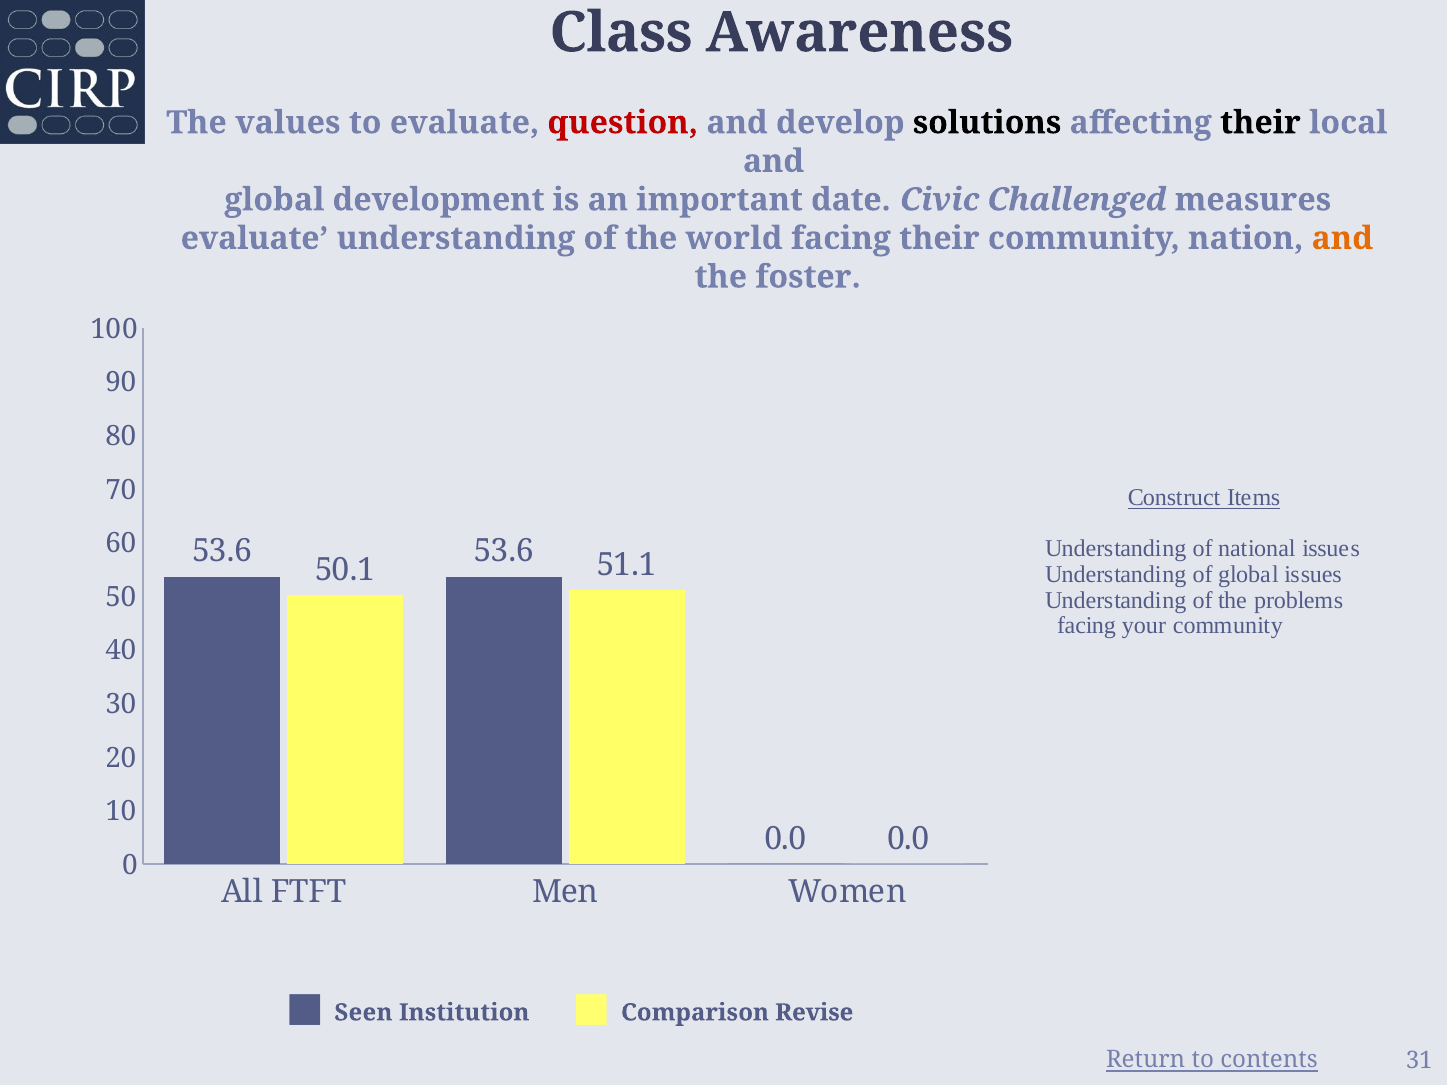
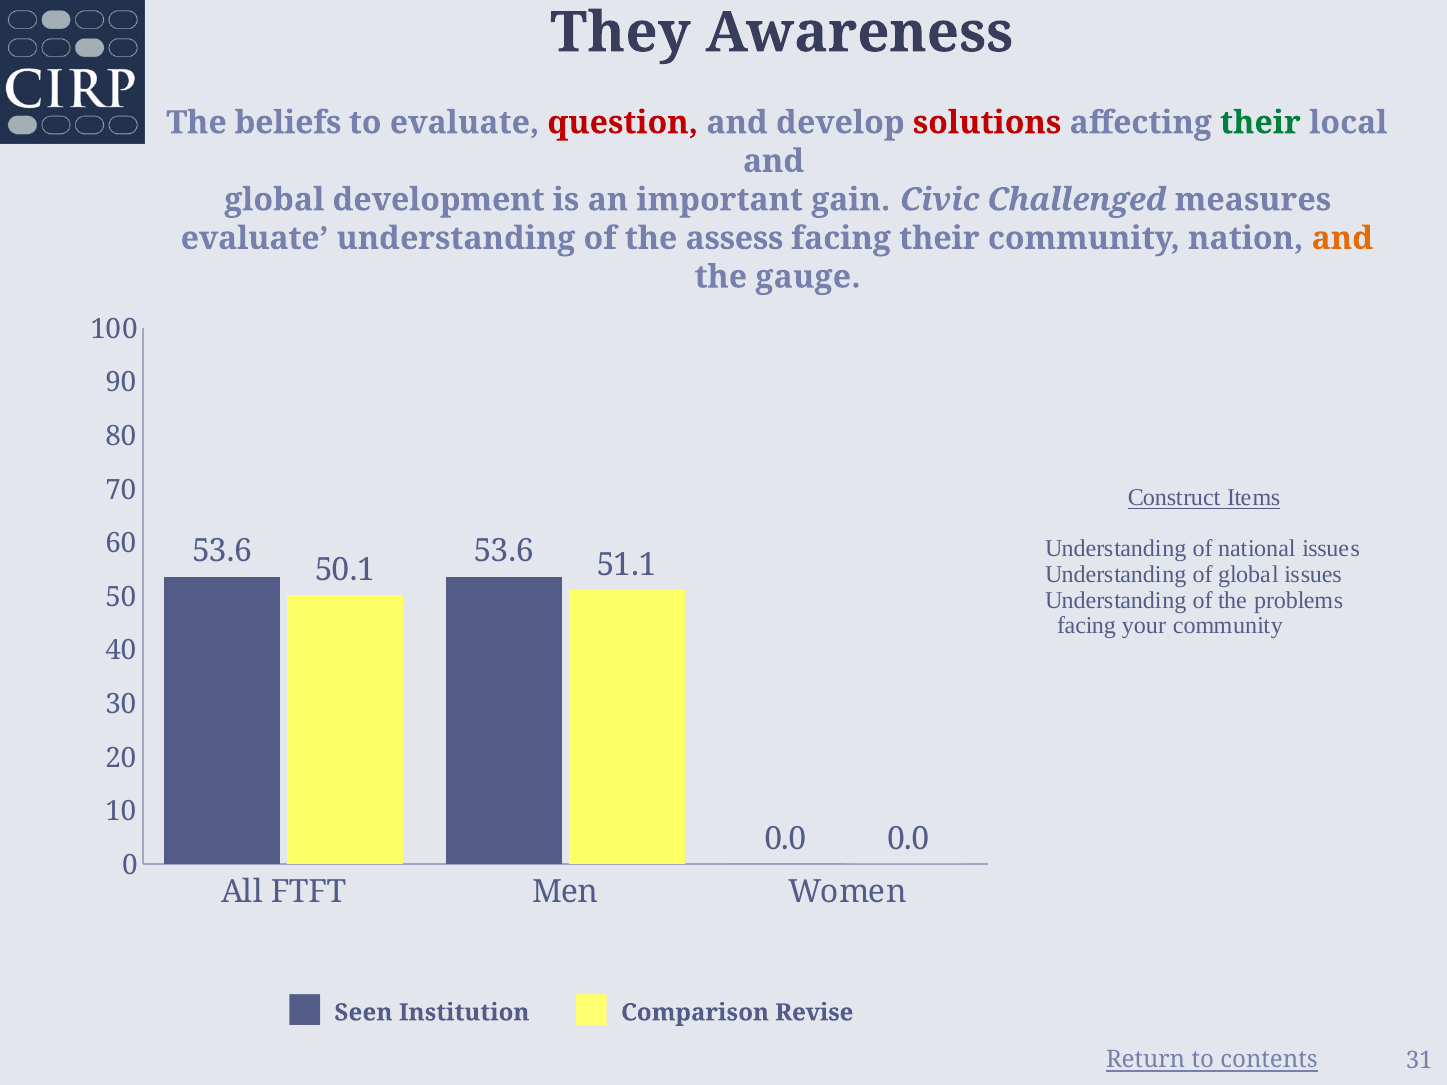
Class: Class -> They
values: values -> beliefs
solutions colour: black -> red
their at (1260, 123) colour: black -> green
date: date -> gain
world: world -> assess
foster: foster -> gauge
